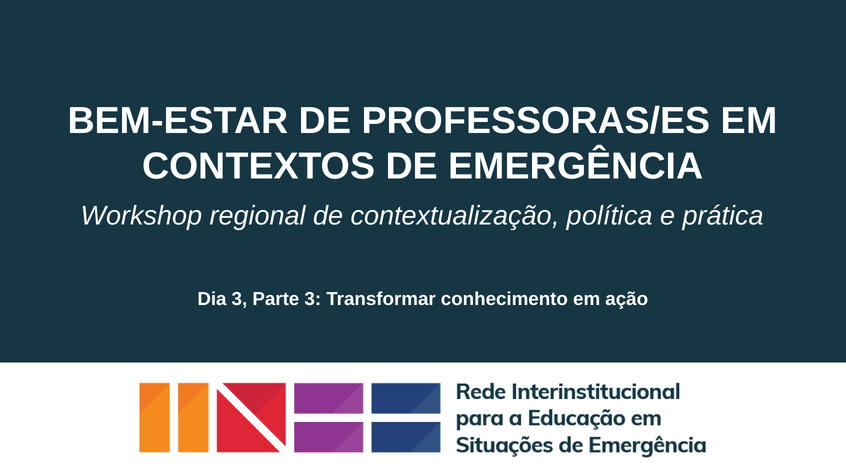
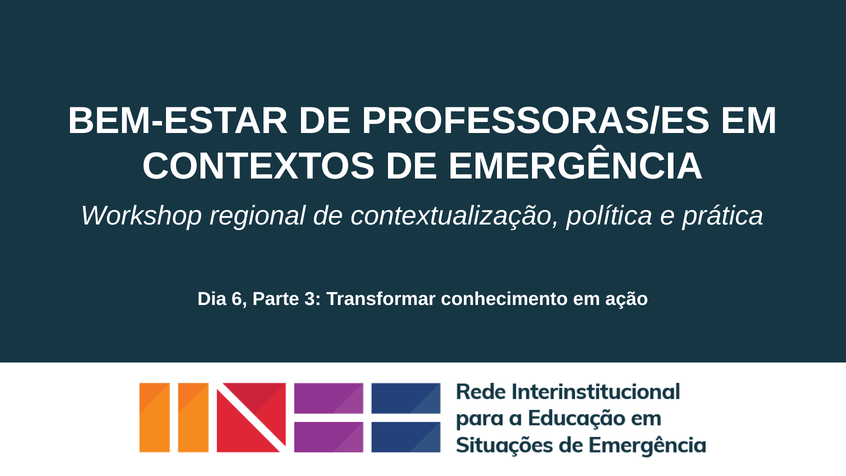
Dia 3: 3 -> 6
